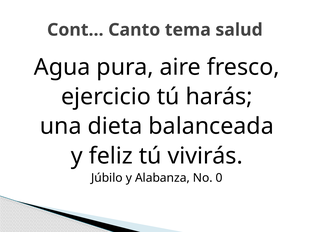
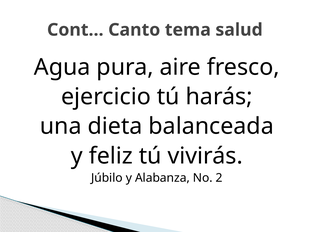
0: 0 -> 2
